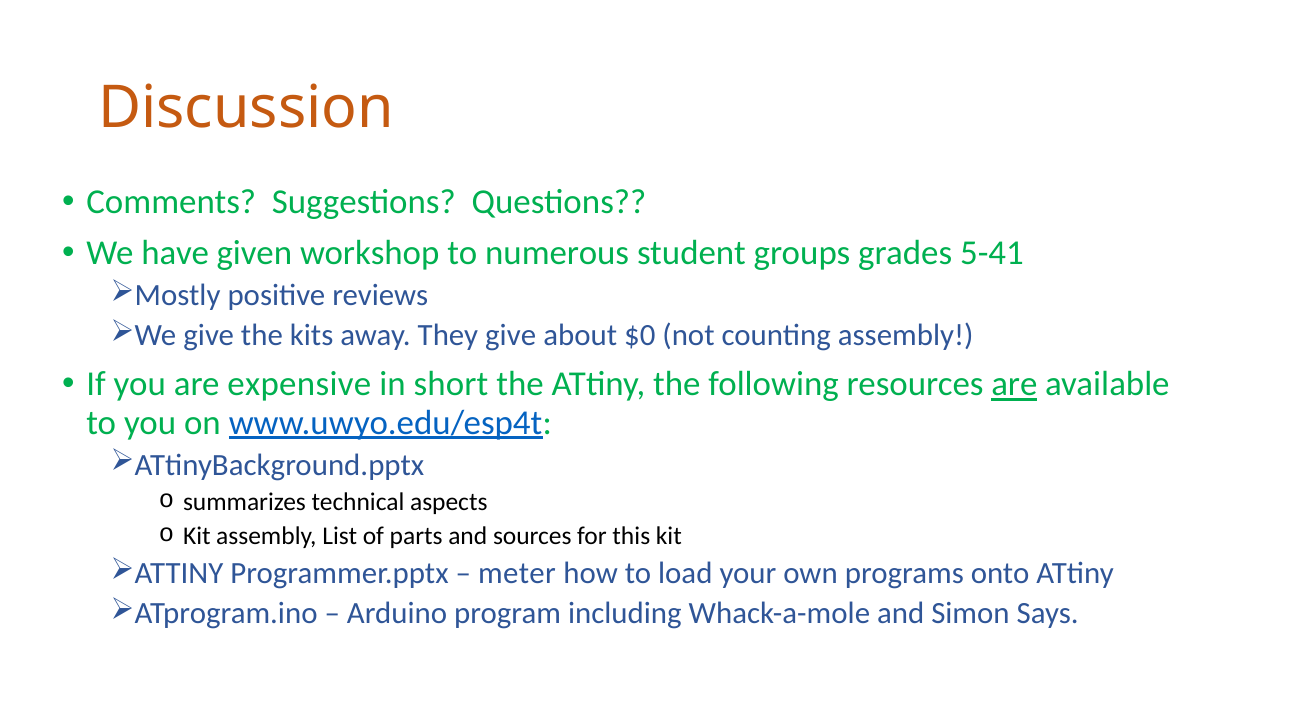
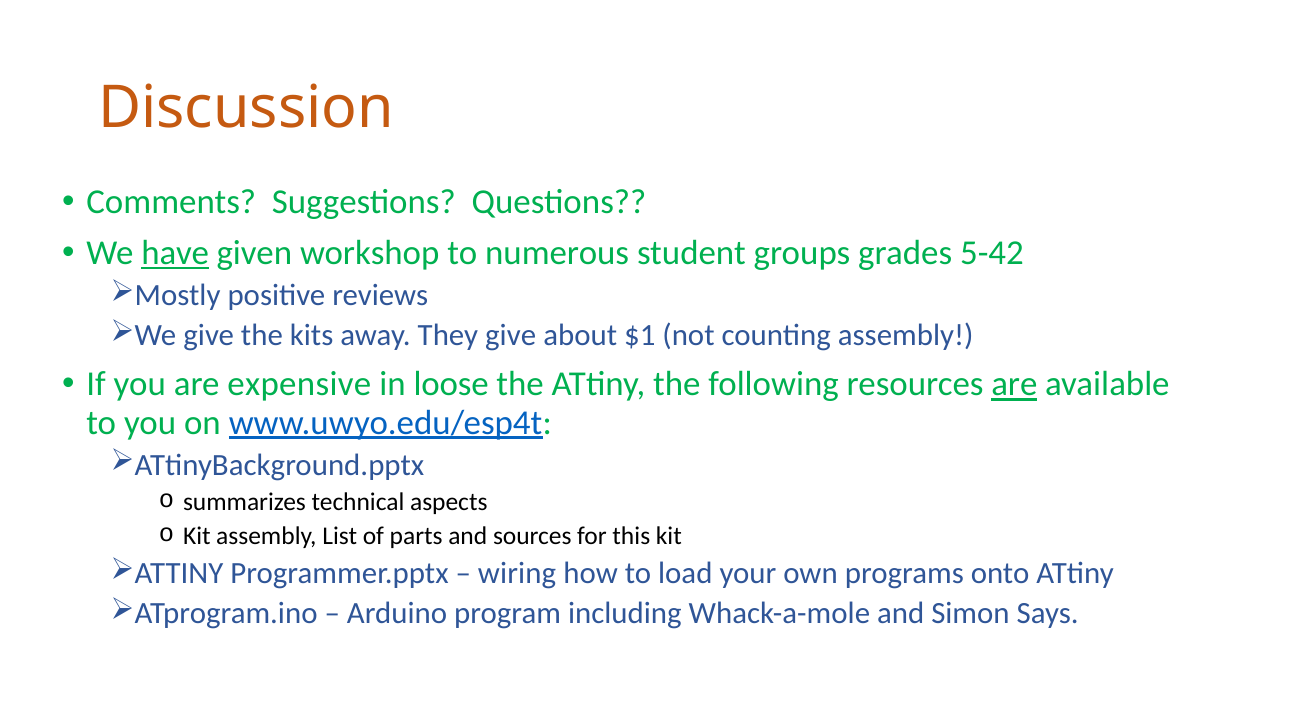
have underline: none -> present
5-41: 5-41 -> 5-42
$0: $0 -> $1
short: short -> loose
meter: meter -> wiring
